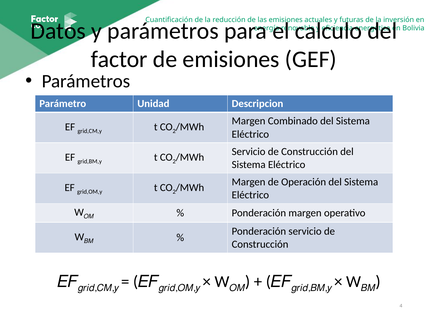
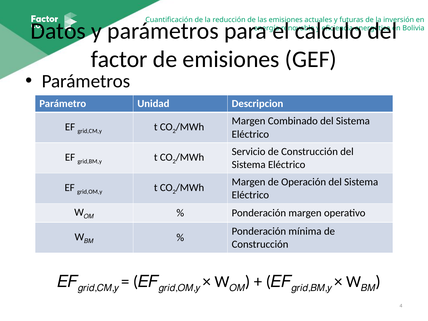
Ponderación servicio: servicio -> mínima
